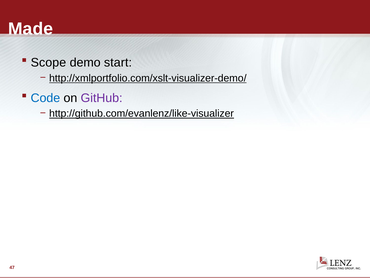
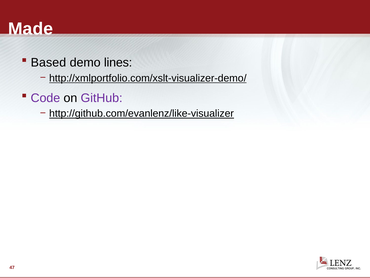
Scope: Scope -> Based
start: start -> lines
Code colour: blue -> purple
